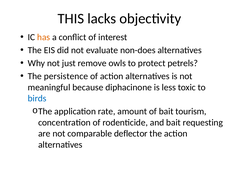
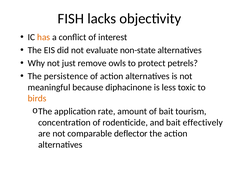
THIS: THIS -> FISH
non-does: non-does -> non-state
birds colour: blue -> orange
requesting: requesting -> effectively
